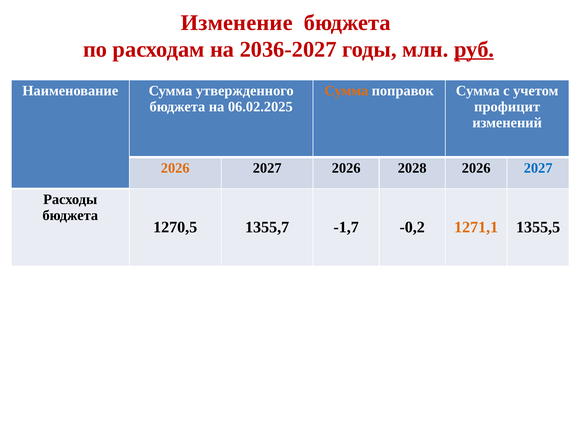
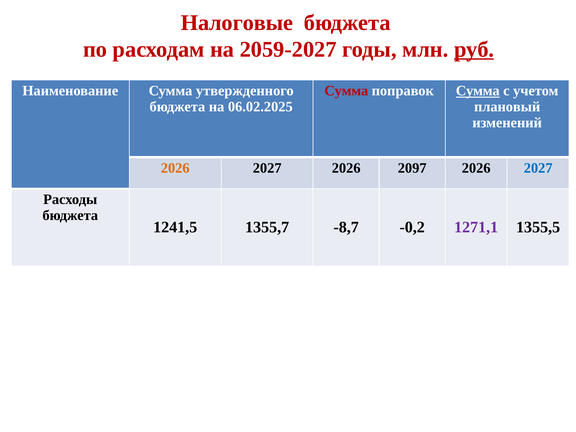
Изменение: Изменение -> Налоговые
2036-2027: 2036-2027 -> 2059-2027
Сумма at (346, 91) colour: orange -> red
Сумма at (478, 91) underline: none -> present
профицит: профицит -> плановый
2028: 2028 -> 2097
1270,5: 1270,5 -> 1241,5
-1,7: -1,7 -> -8,7
1271,1 colour: orange -> purple
